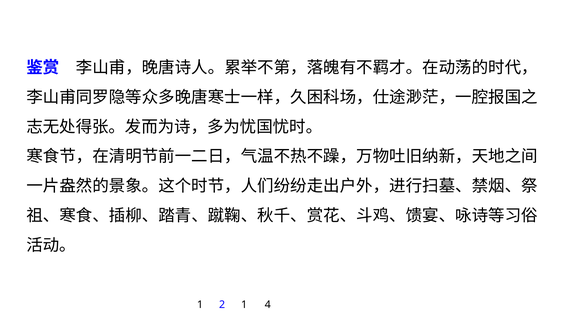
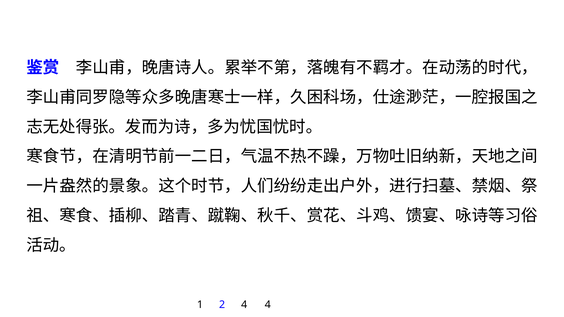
2 1: 1 -> 4
